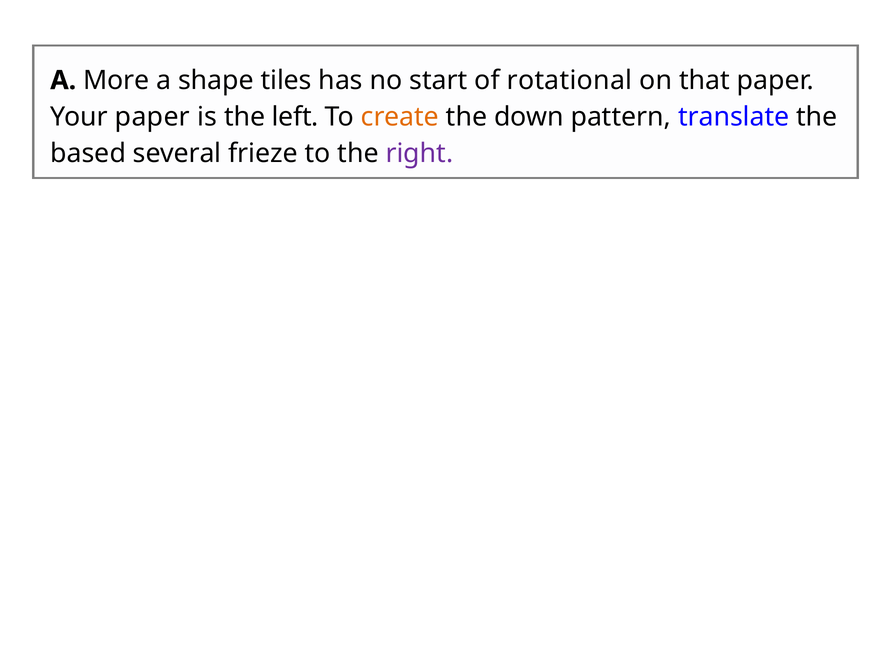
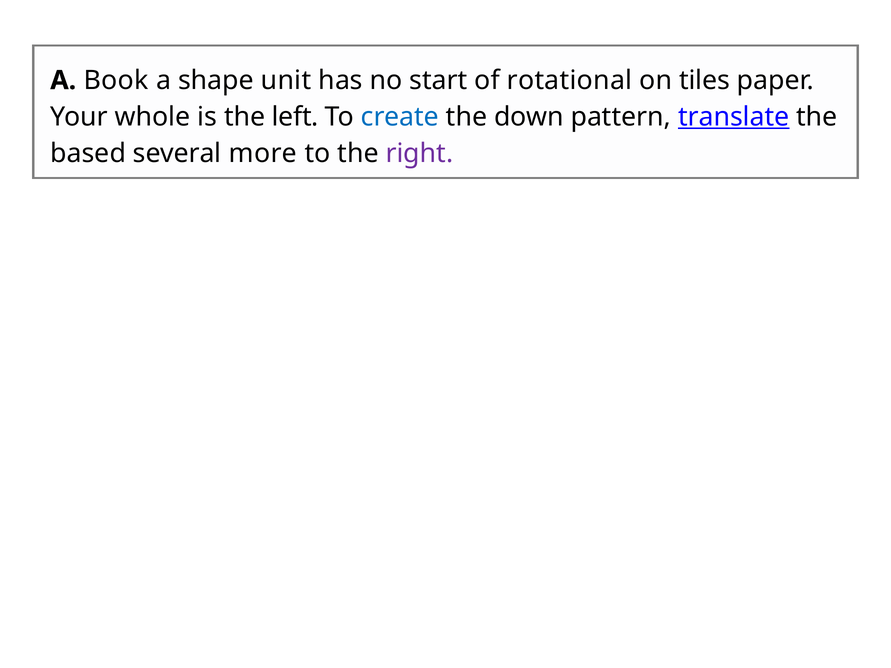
More: More -> Book
tiles: tiles -> unit
that: that -> tiles
Your paper: paper -> whole
create colour: orange -> blue
translate underline: none -> present
frieze: frieze -> more
